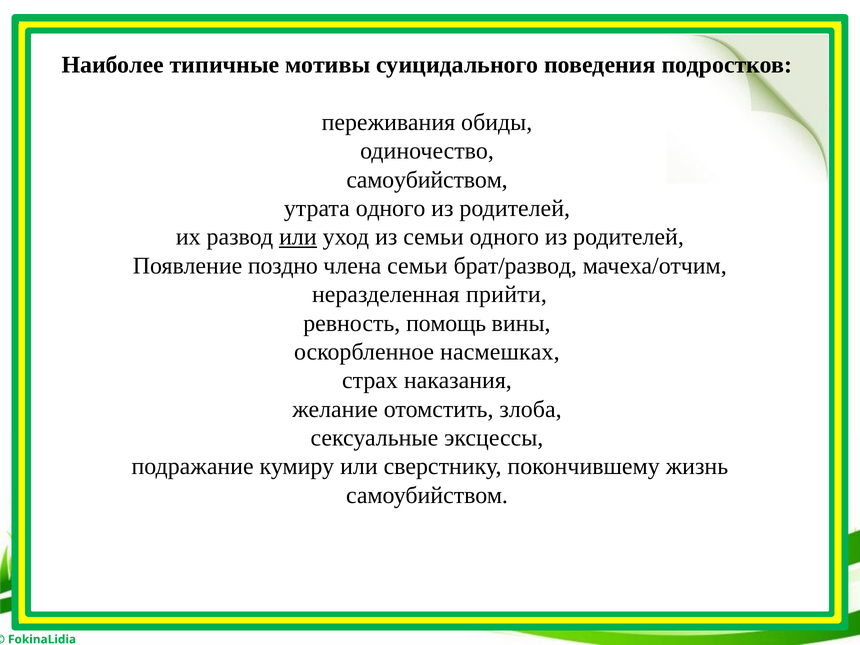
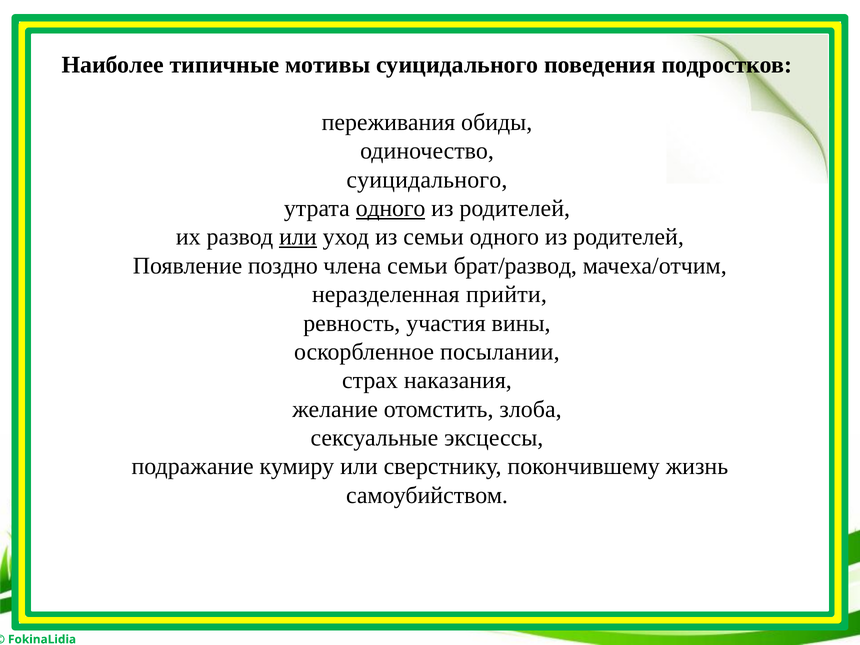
самоубийством at (427, 180): самоубийством -> суицидального
одного at (391, 208) underline: none -> present
помощь: помощь -> участия
насмешках: насмешках -> посылании
